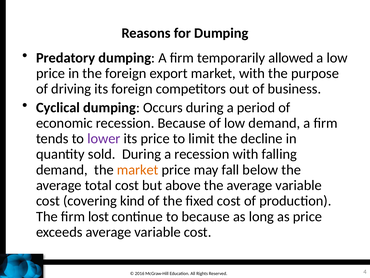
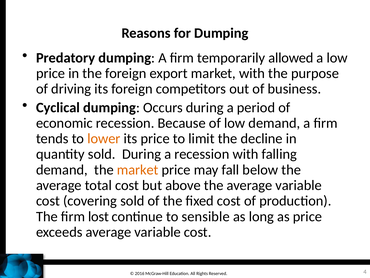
lower colour: purple -> orange
covering kind: kind -> sold
to because: because -> sensible
